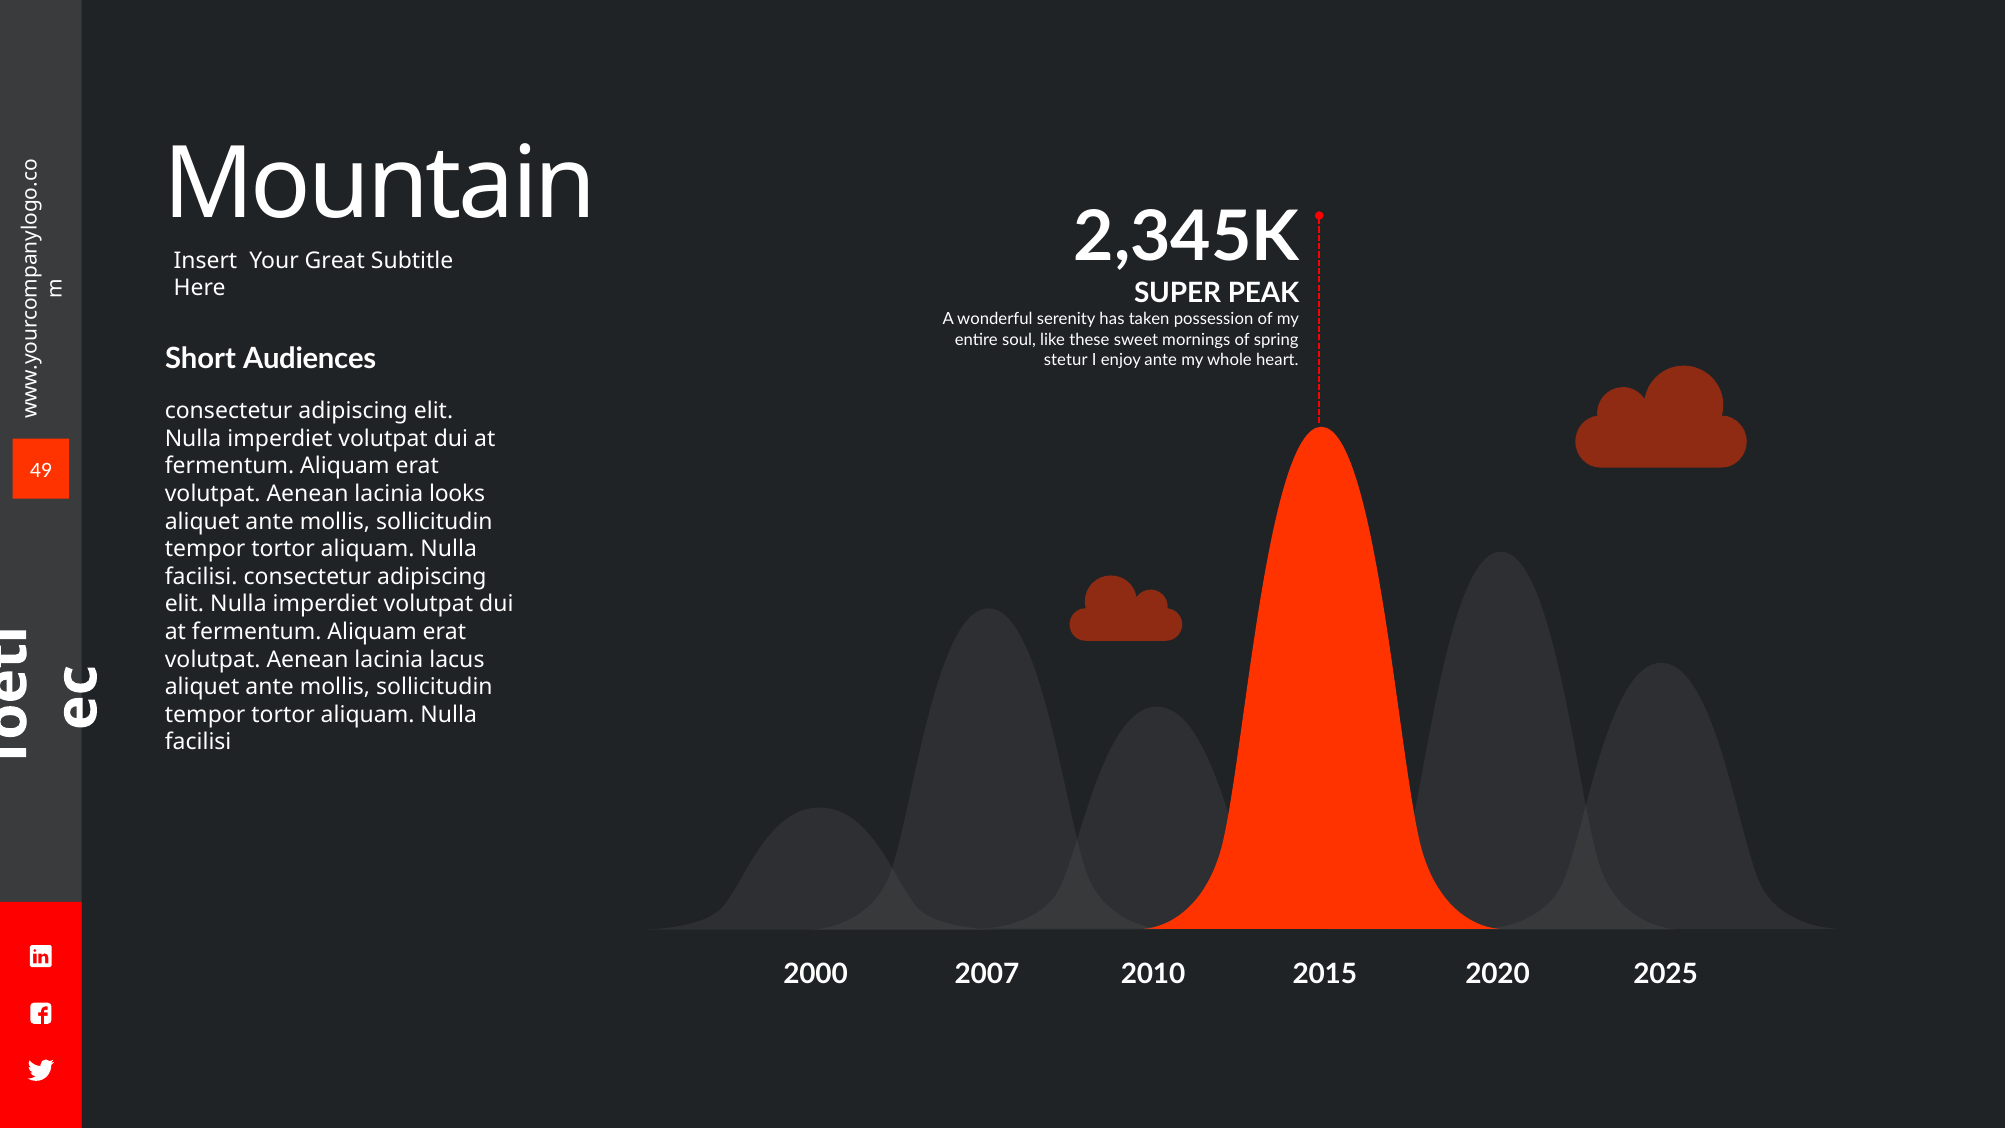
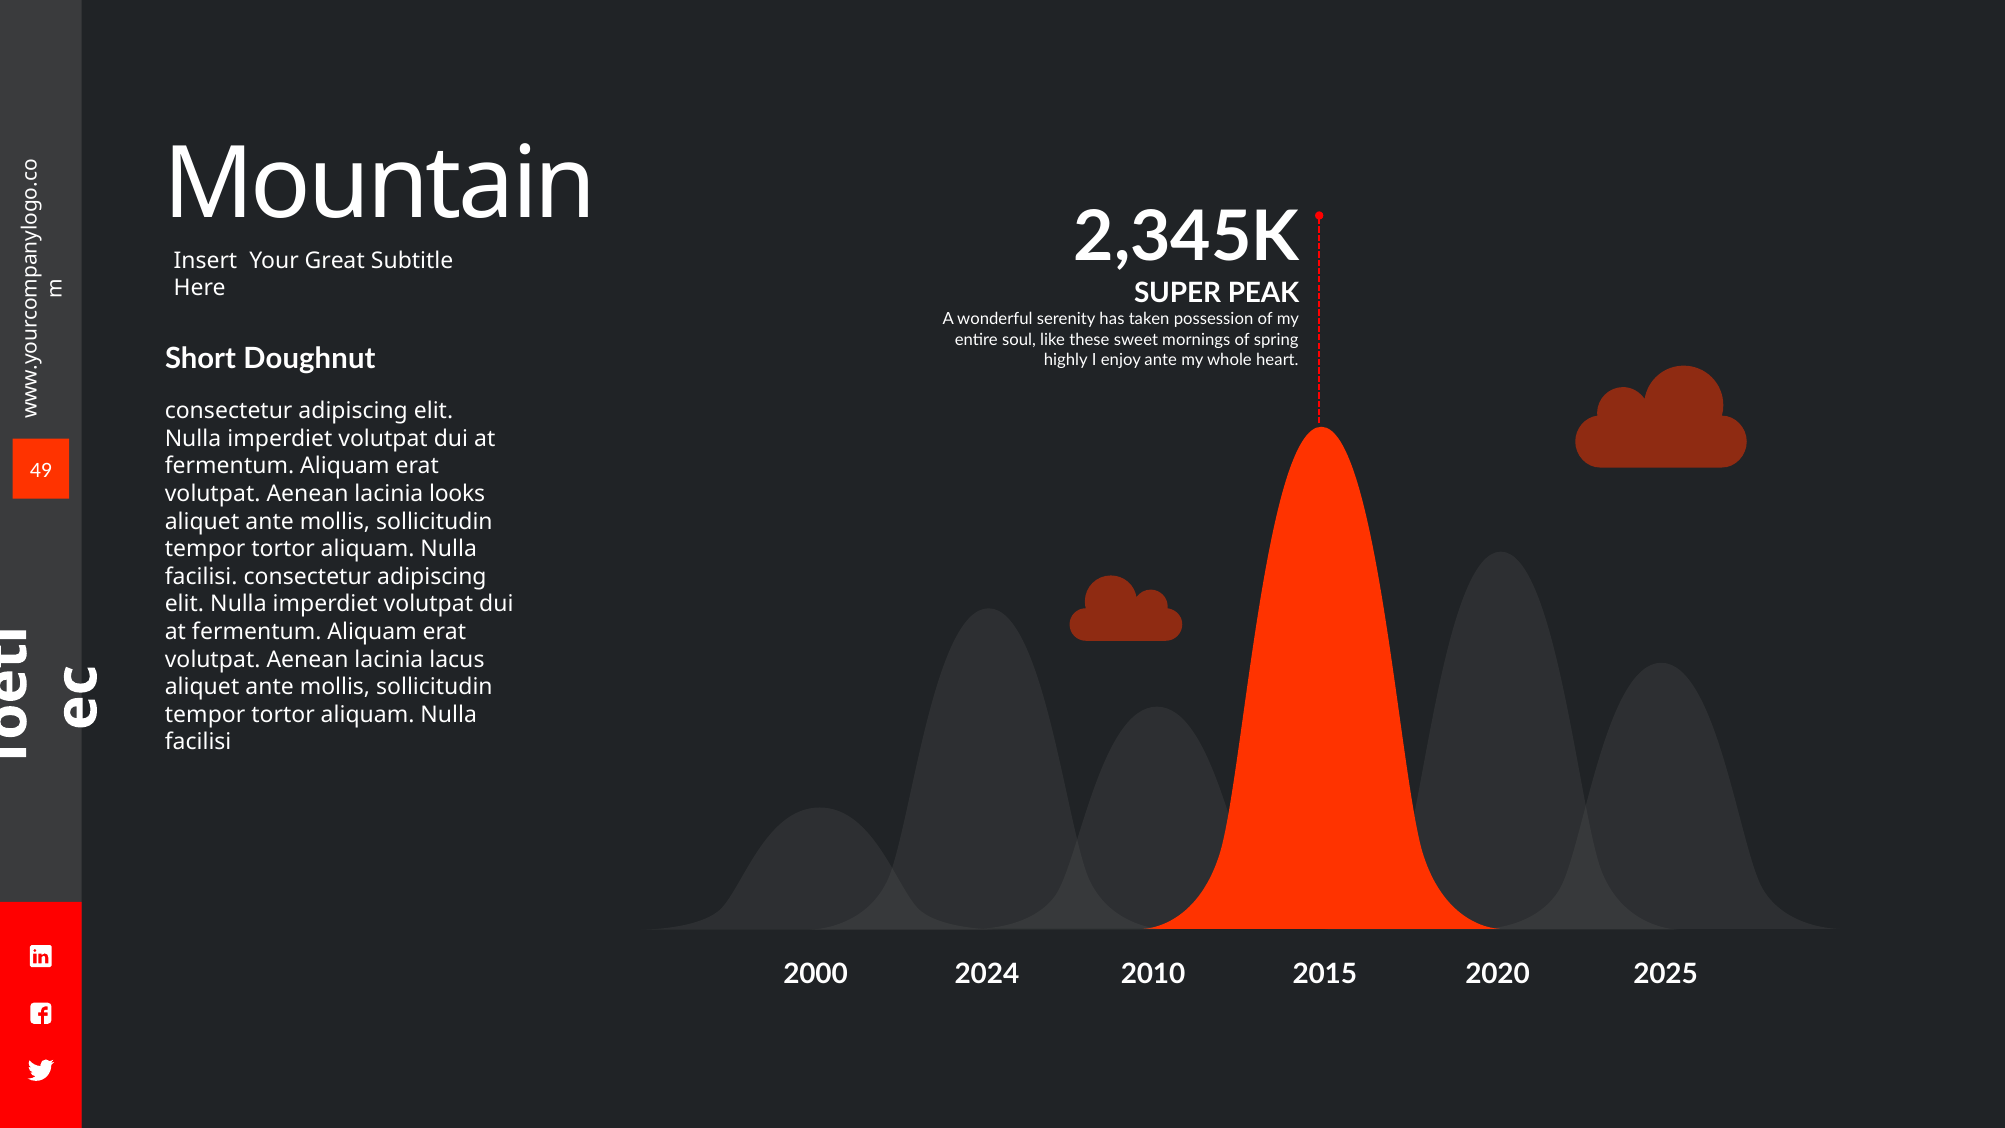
Audiences: Audiences -> Doughnut
stetur: stetur -> highly
2007: 2007 -> 2024
